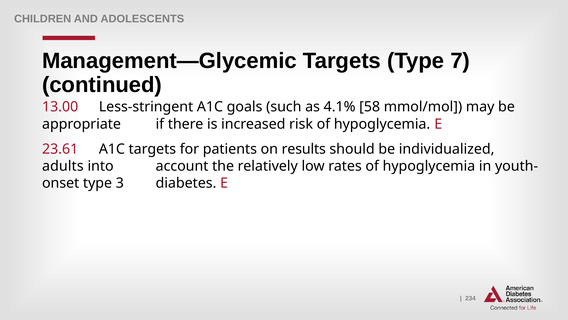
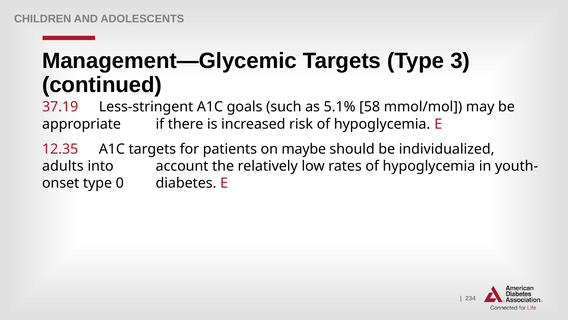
7: 7 -> 3
13.00: 13.00 -> 37.19
4.1%: 4.1% -> 5.1%
23.61: 23.61 -> 12.35
results: results -> maybe
3: 3 -> 0
